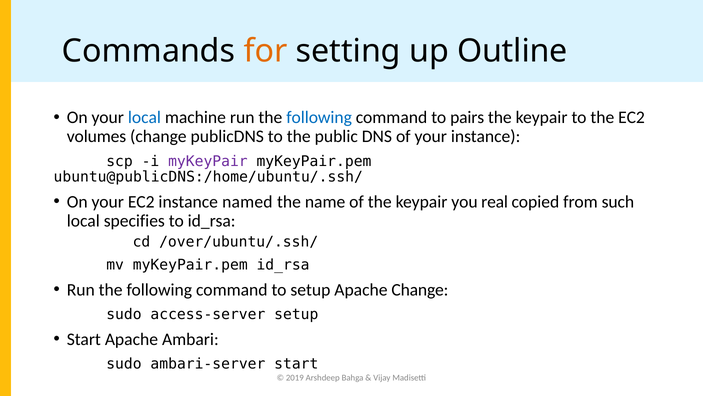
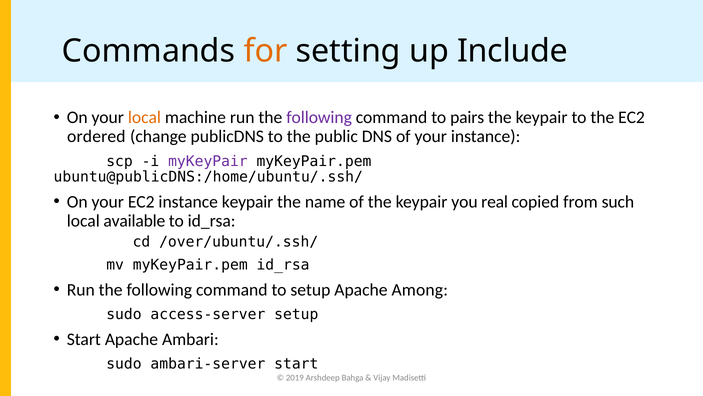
Outline: Outline -> Include
local at (144, 117) colour: blue -> orange
following at (319, 117) colour: blue -> purple
volumes: volumes -> ordered
instance named: named -> keypair
specifies: specifies -> available
Apache Change: Change -> Among
